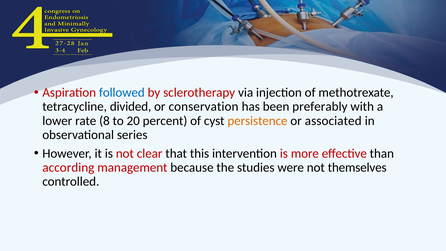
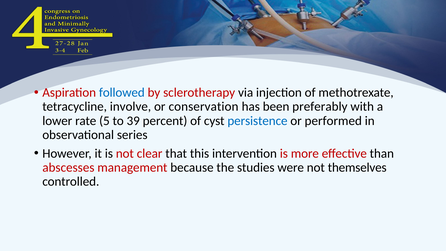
divided: divided -> involve
8: 8 -> 5
20: 20 -> 39
persistence colour: orange -> blue
associated: associated -> performed
according: according -> abscesses
